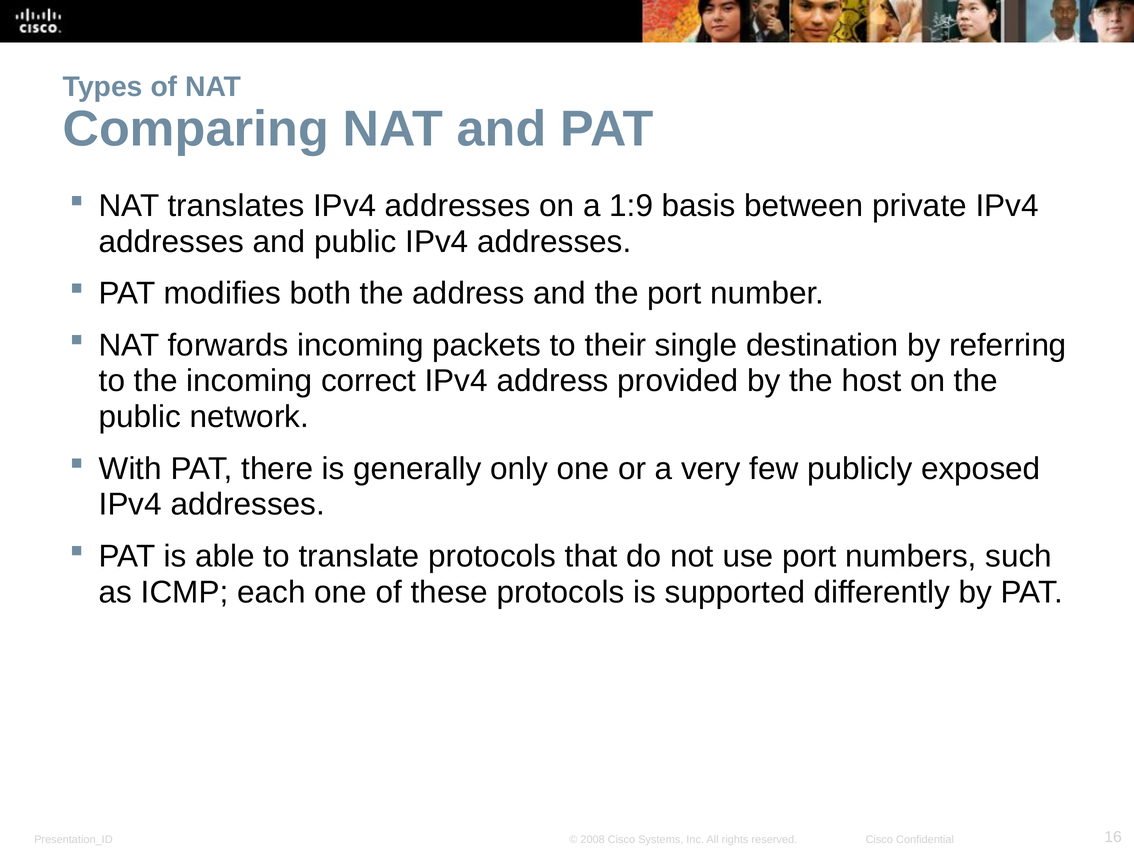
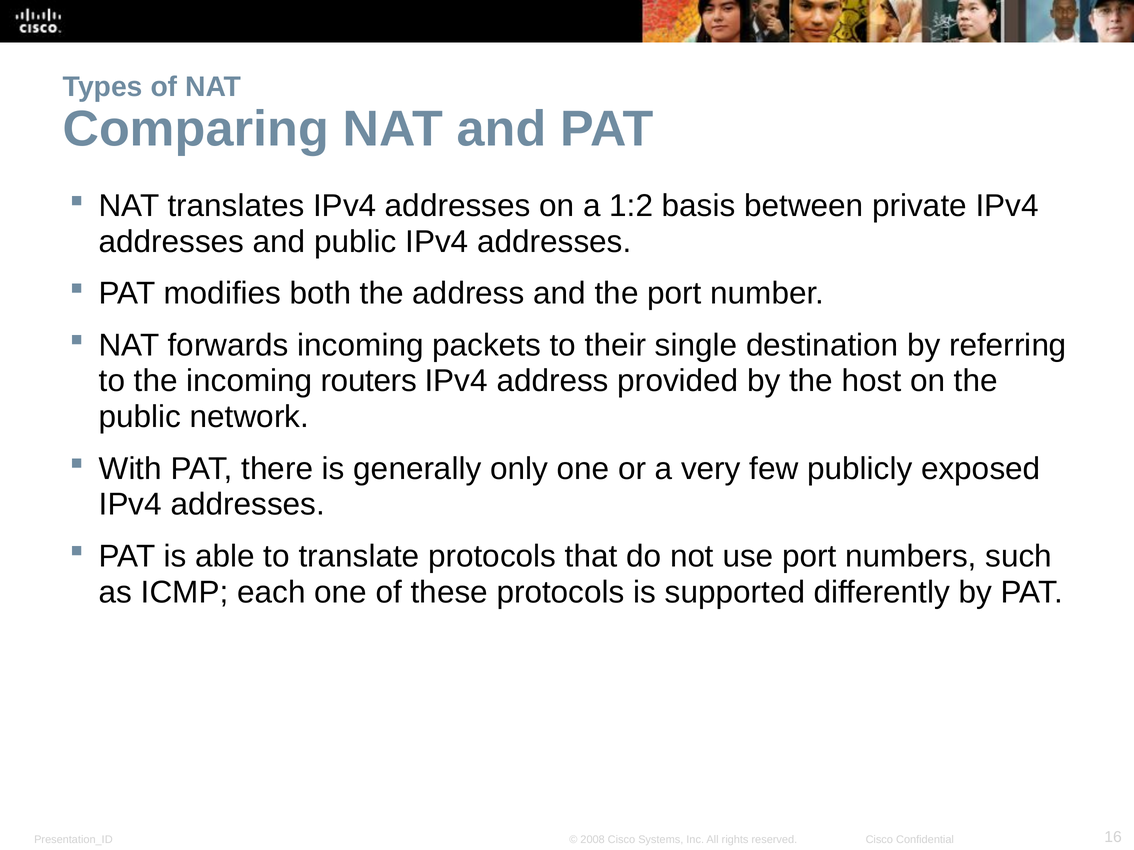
1:9: 1:9 -> 1:2
correct: correct -> routers
